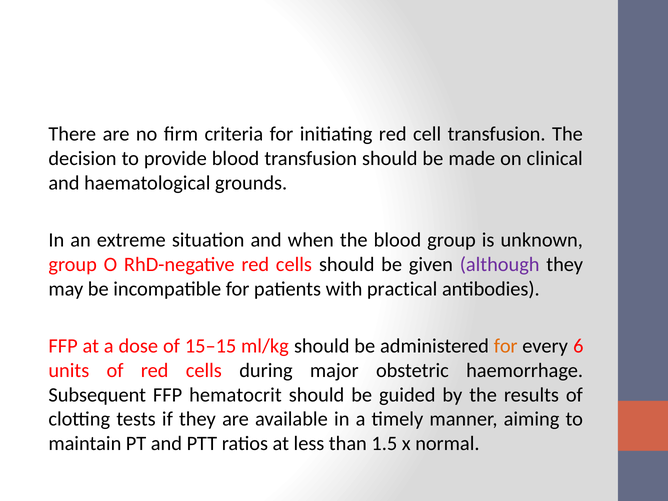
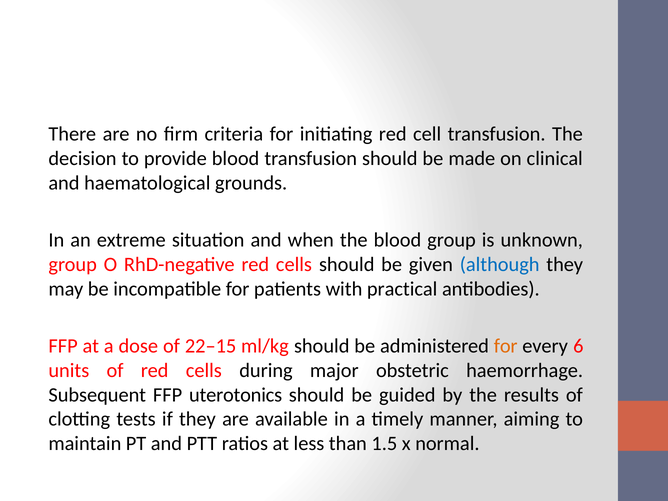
although colour: purple -> blue
15–15: 15–15 -> 22–15
hematocrit: hematocrit -> uterotonics
